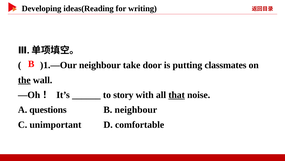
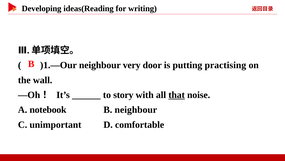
take: take -> very
classmates: classmates -> practising
the underline: present -> none
questions: questions -> notebook
